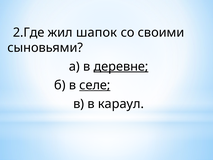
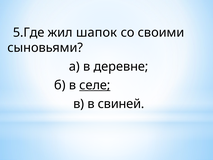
2.Где: 2.Где -> 5.Где
деревне underline: present -> none
караул: караул -> свиней
